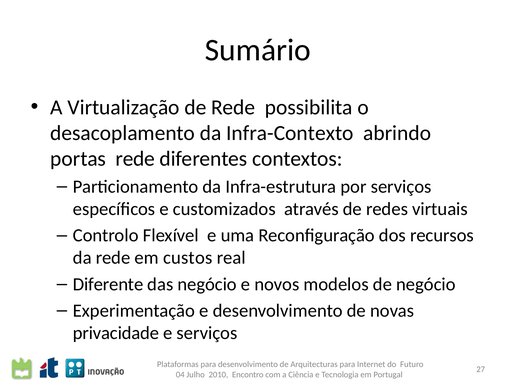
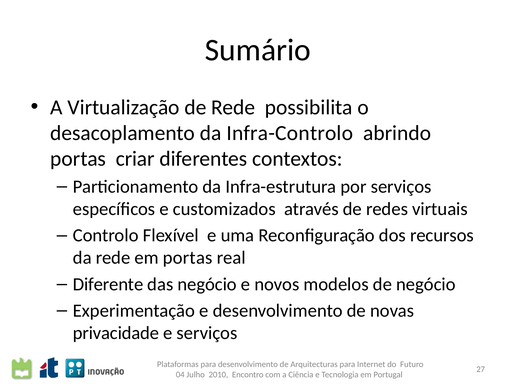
Infra-Contexto: Infra-Contexto -> Infra-Controlo
portas rede: rede -> criar
em custos: custos -> portas
